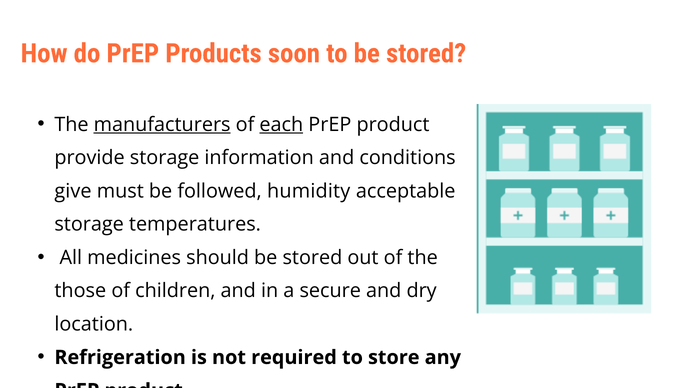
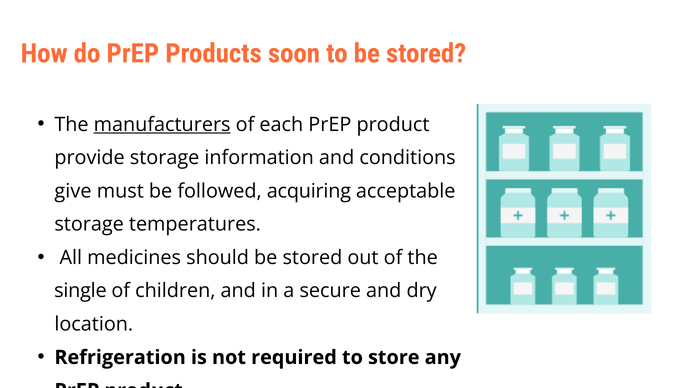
each underline: present -> none
humidity: humidity -> acquiring
those: those -> single
